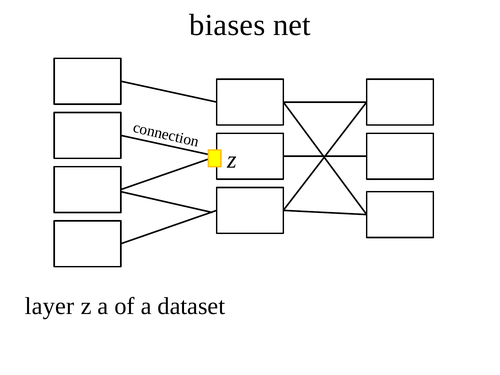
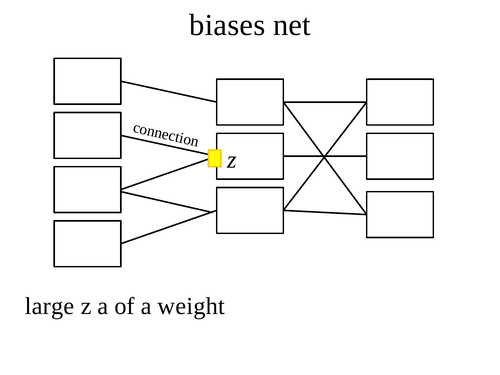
layer: layer -> large
dataset: dataset -> weight
